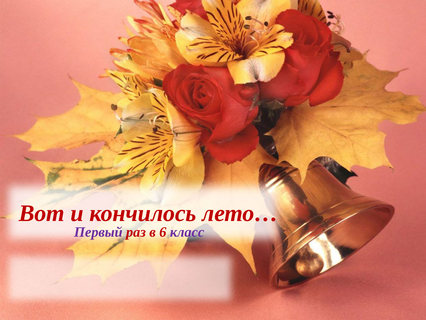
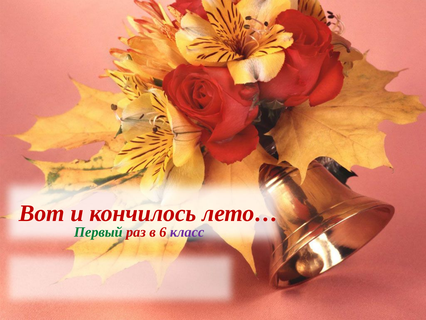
Первый colour: purple -> green
